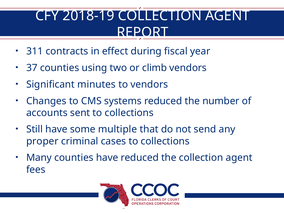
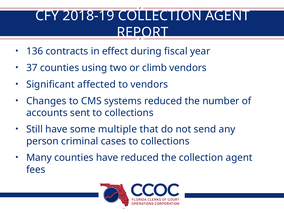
311: 311 -> 136
minutes: minutes -> affected
proper: proper -> person
